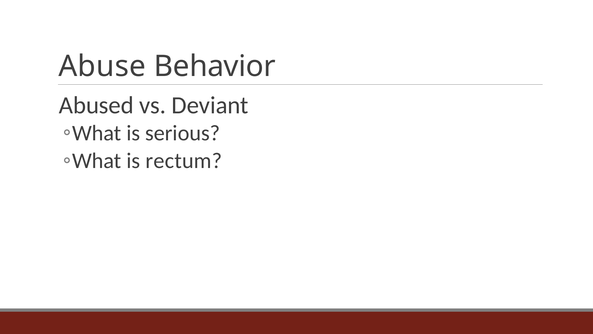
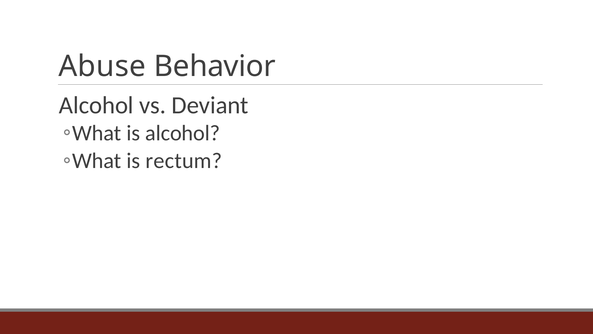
Abused at (96, 105): Abused -> Alcohol
is serious: serious -> alcohol
